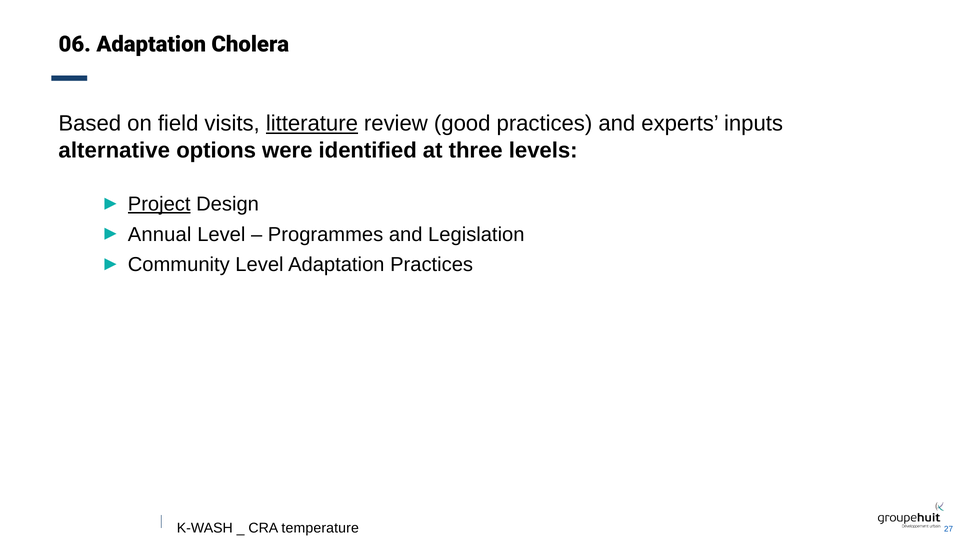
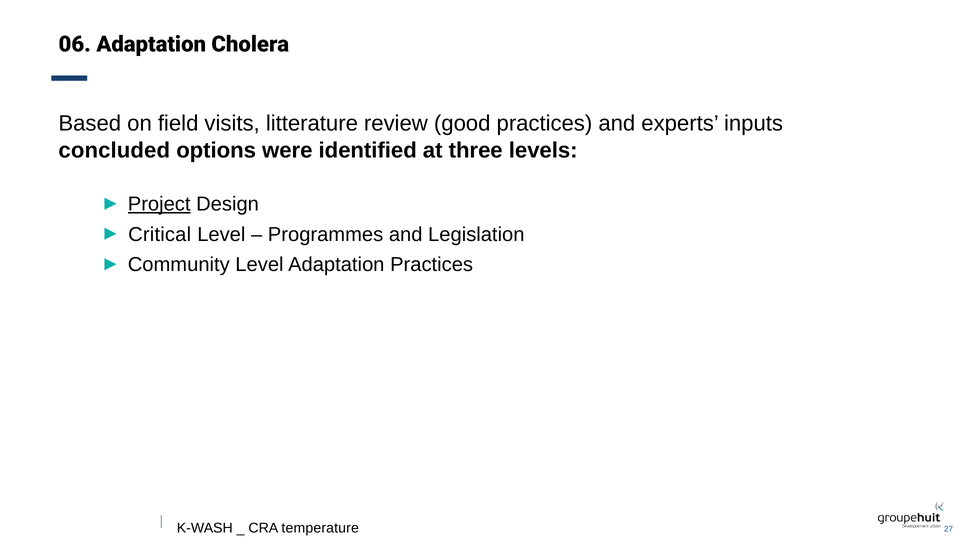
litterature underline: present -> none
alternative: alternative -> concluded
Annual: Annual -> Critical
